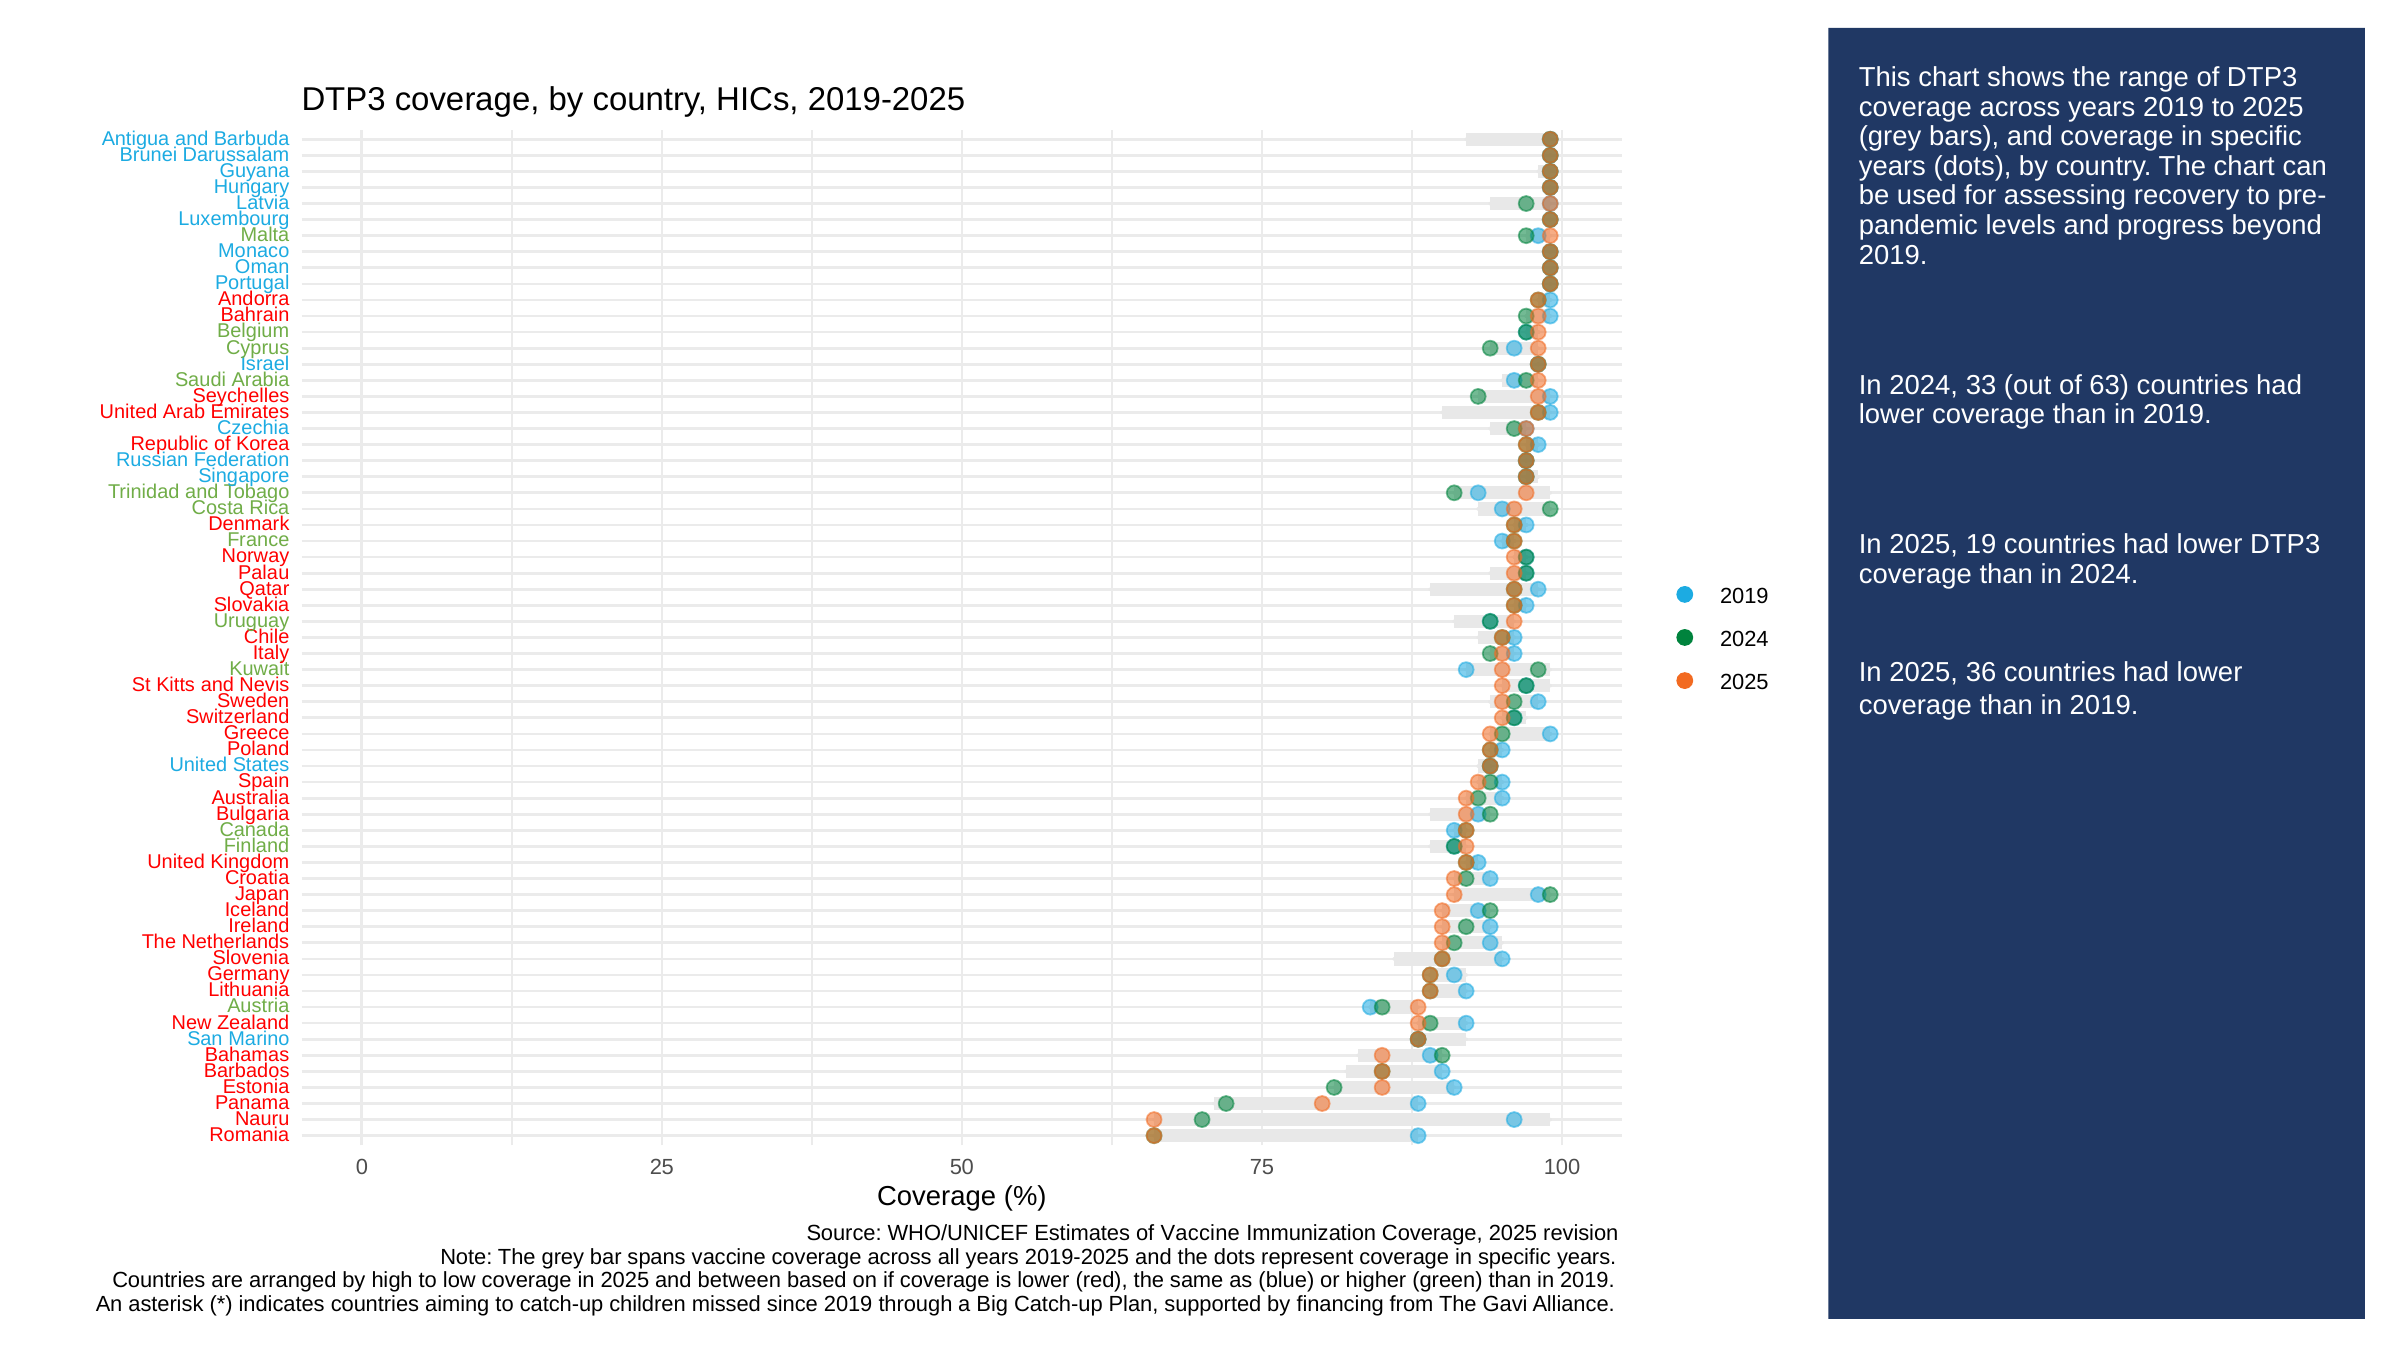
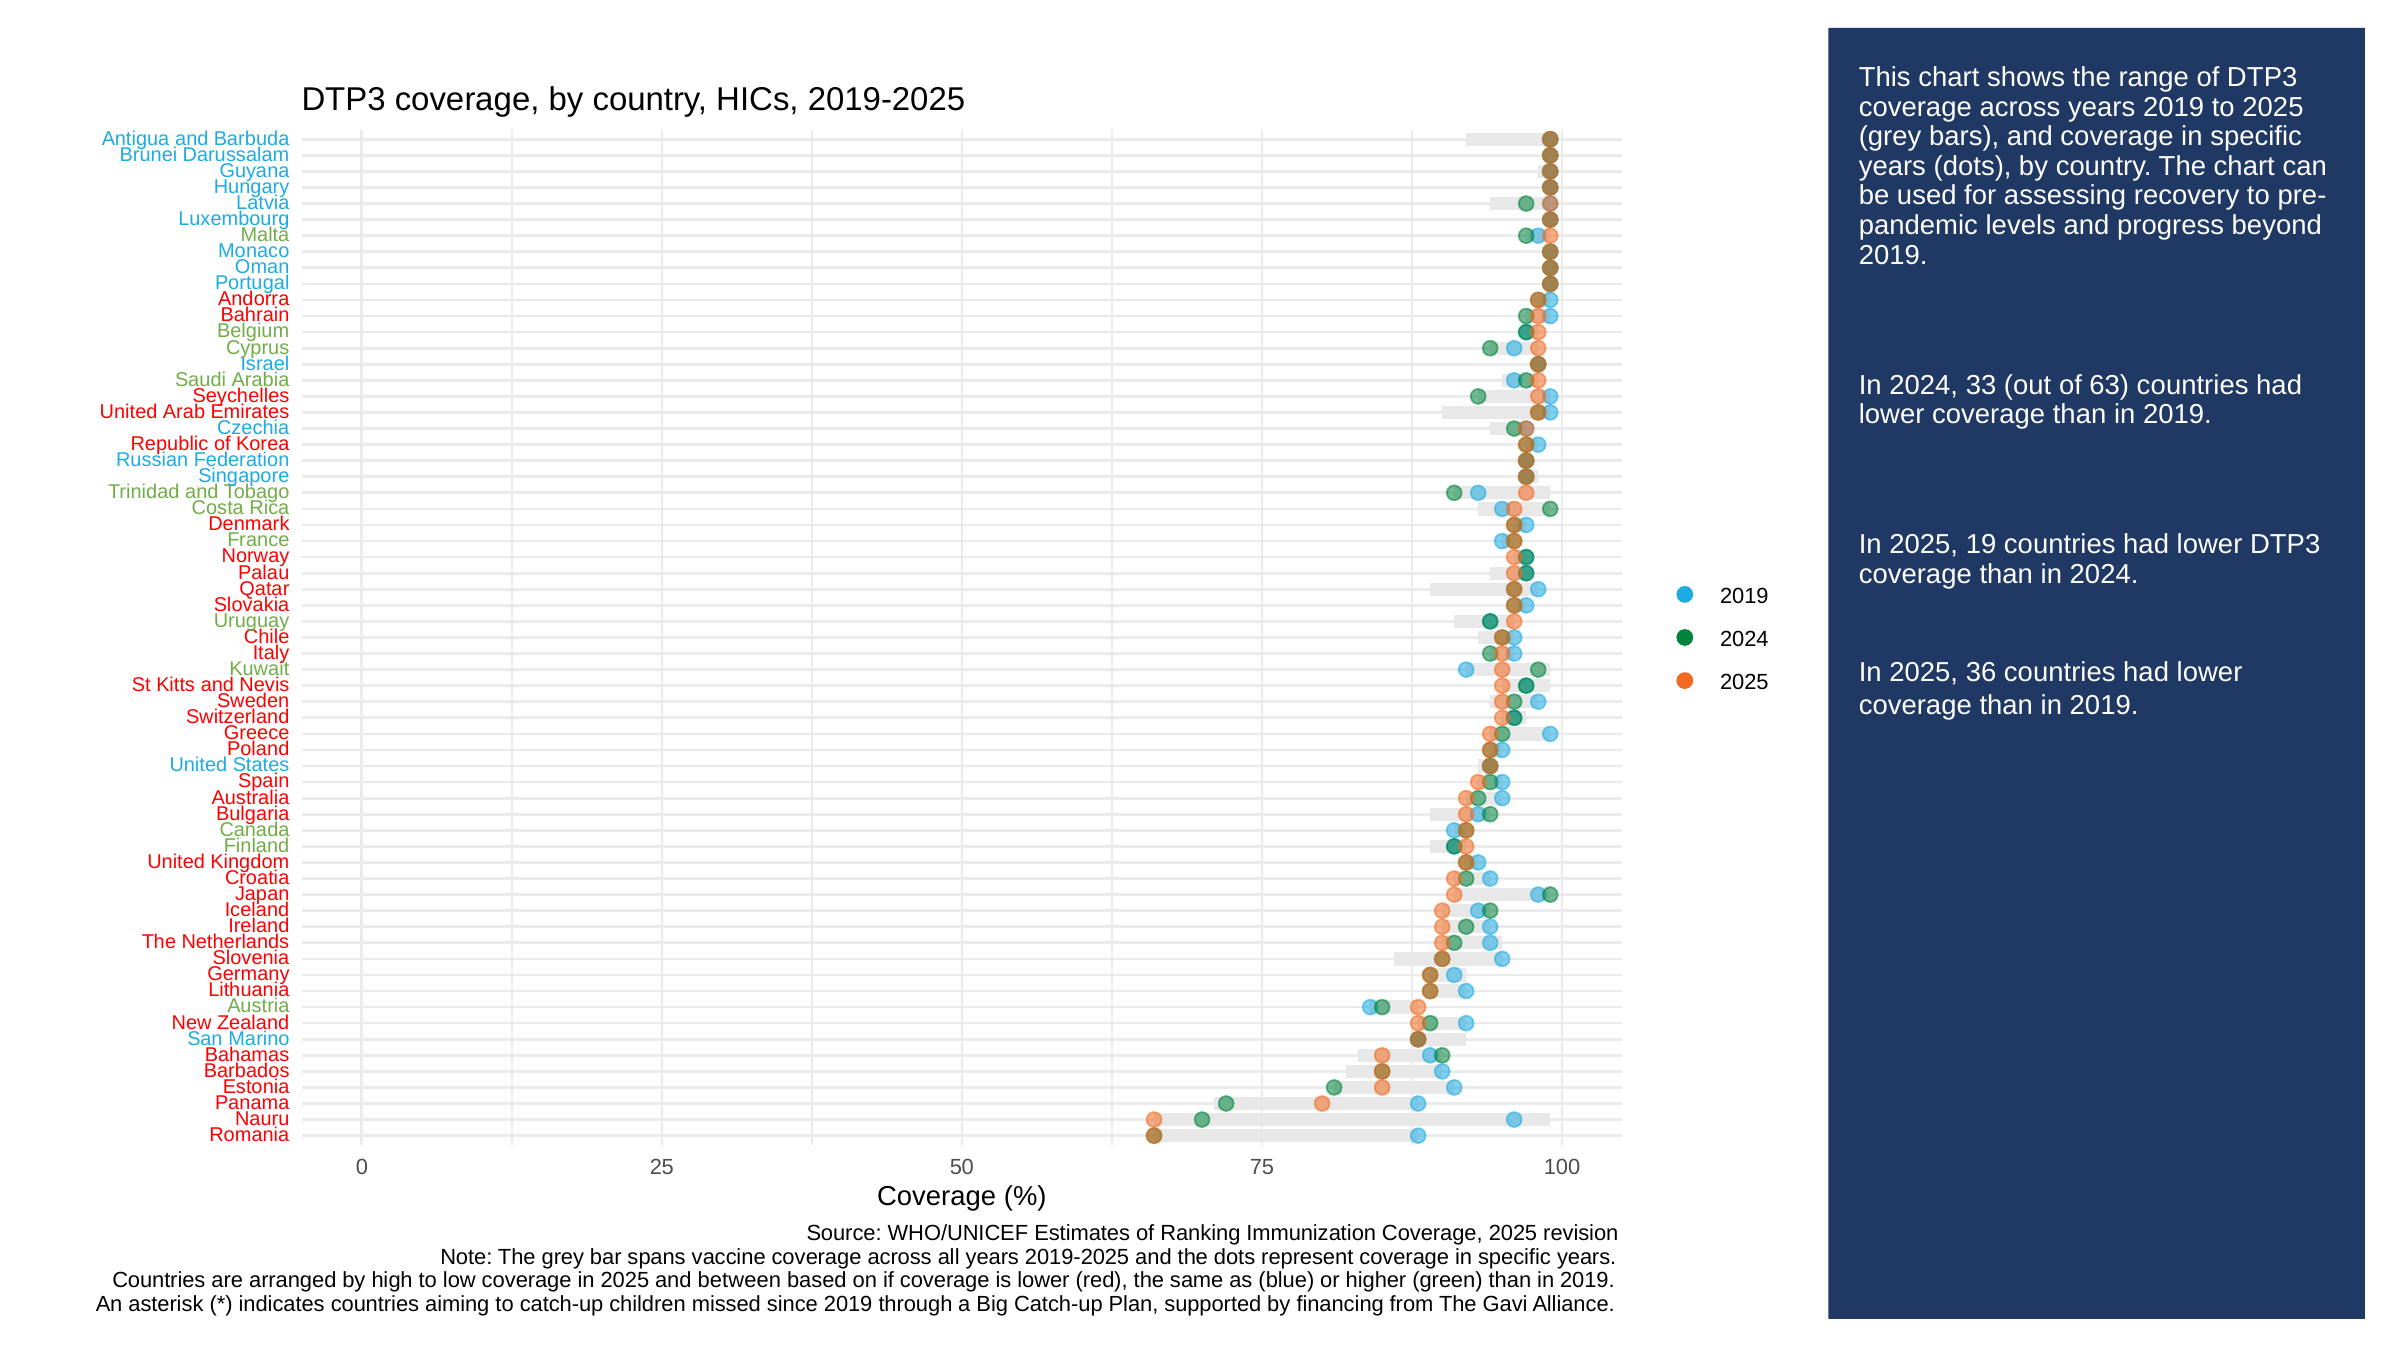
of Vaccine: Vaccine -> Ranking
